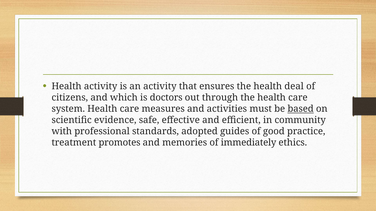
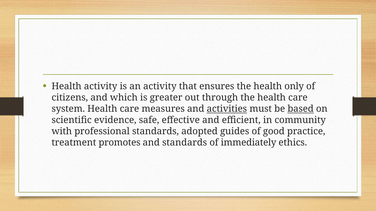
deal: deal -> only
doctors: doctors -> greater
activities underline: none -> present
and memories: memories -> standards
